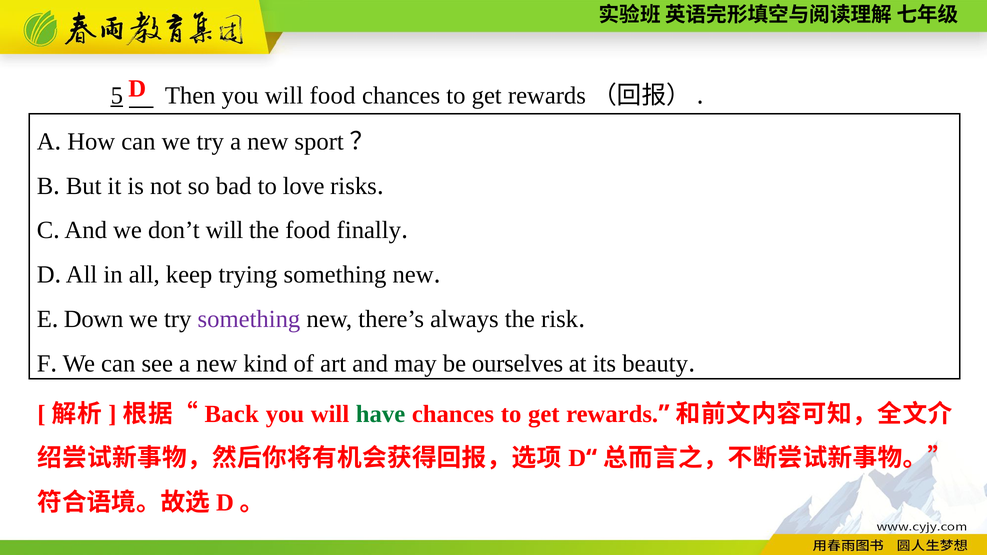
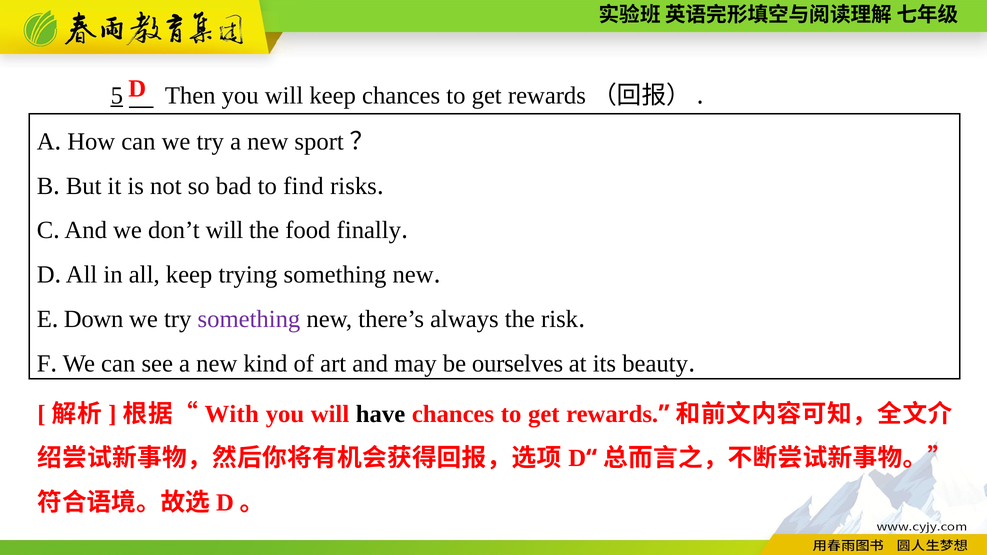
will food: food -> keep
love: love -> find
Back: Back -> With
have colour: green -> black
